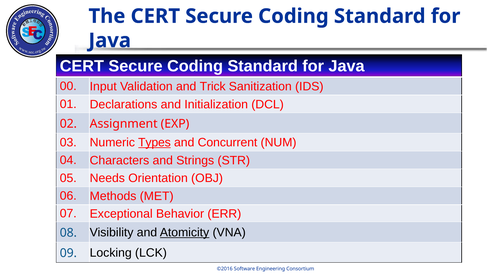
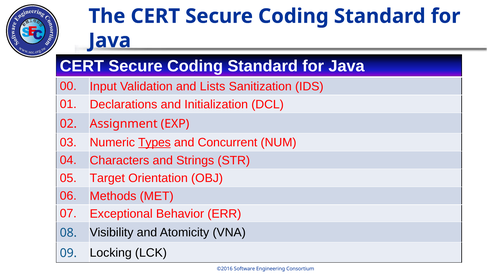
Trick: Trick -> Lists
Needs: Needs -> Target
Atomicity underline: present -> none
